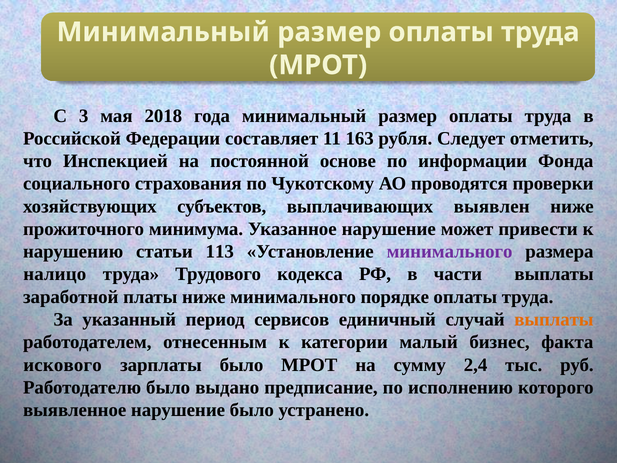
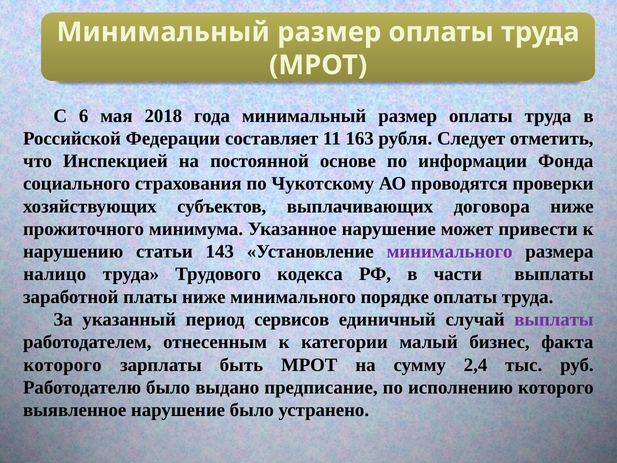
3: 3 -> 6
выявлен: выявлен -> договора
113: 113 -> 143
выплаты at (554, 319) colour: orange -> purple
искового at (62, 365): искового -> которого
зарплаты было: было -> быть
